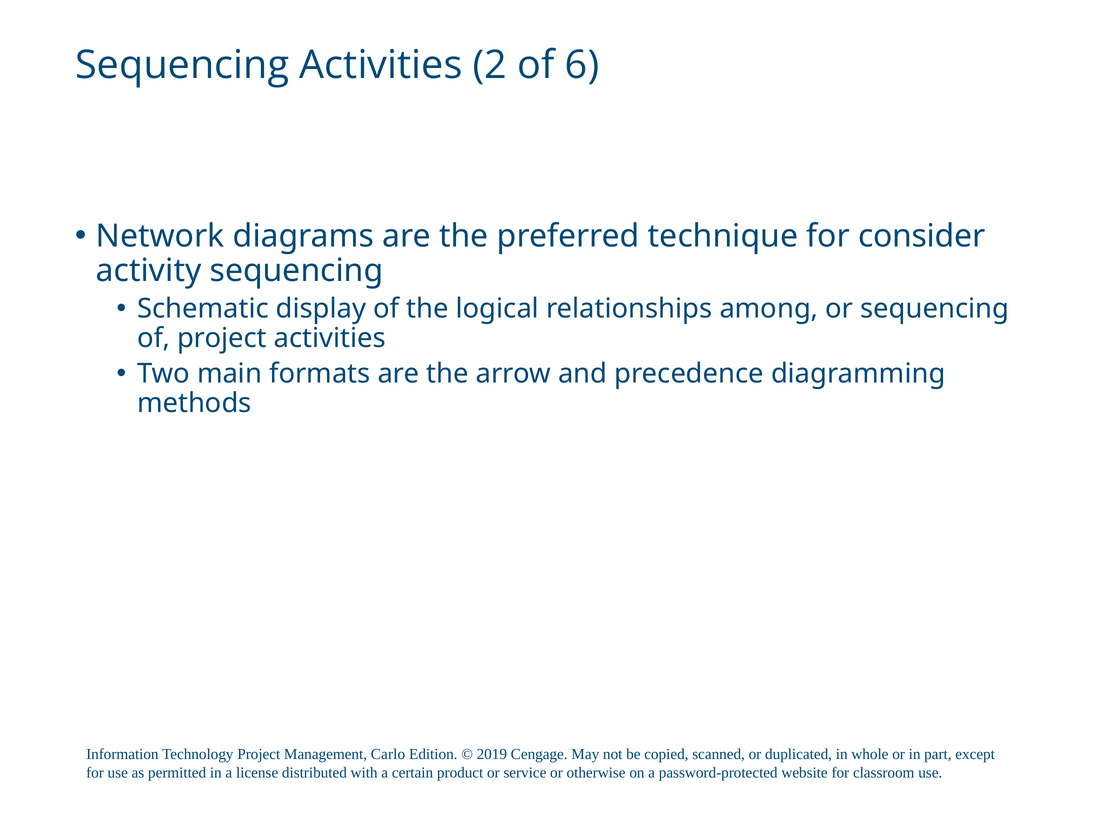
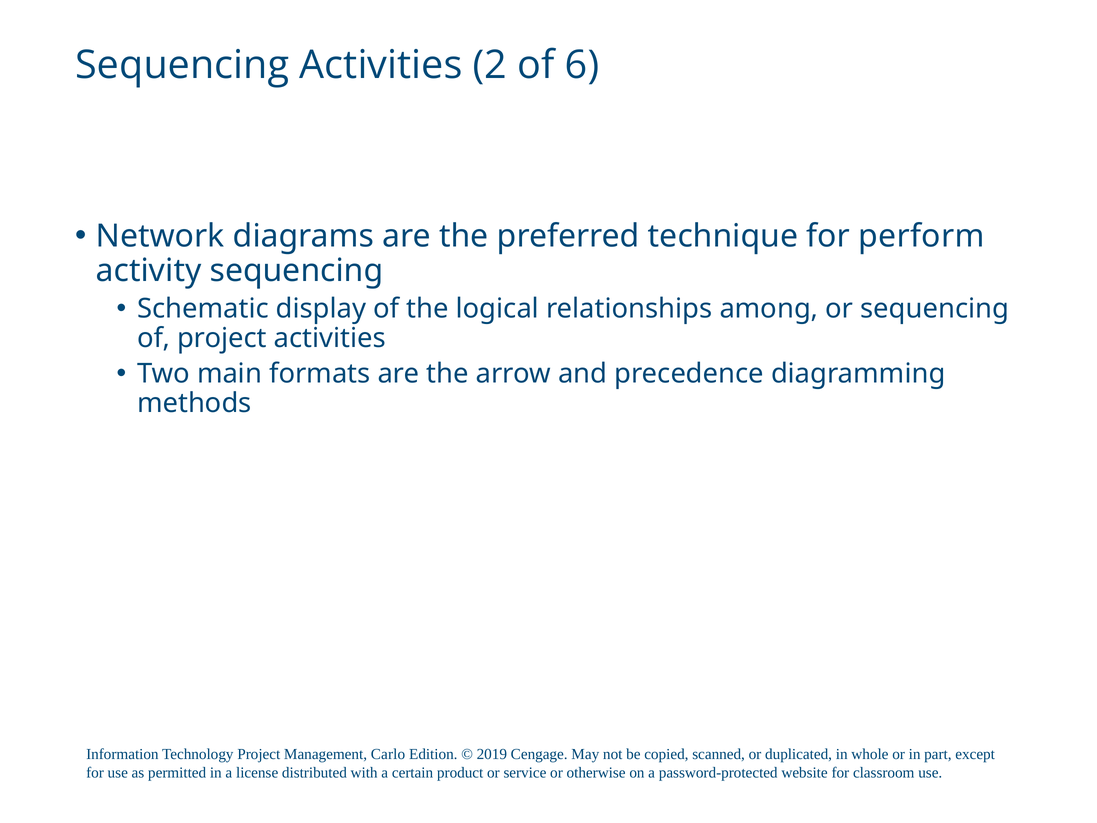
consider: consider -> perform
